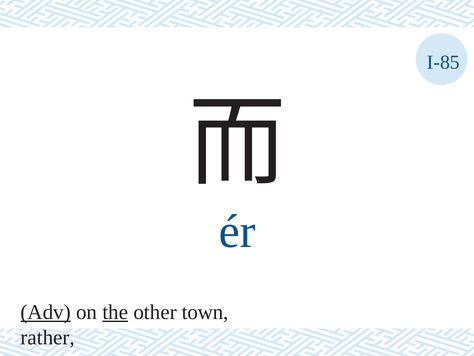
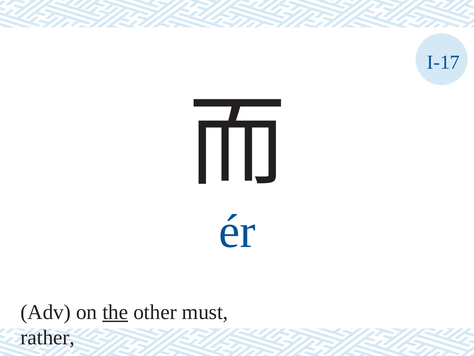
I-85: I-85 -> I-17
Adv underline: present -> none
town: town -> must
